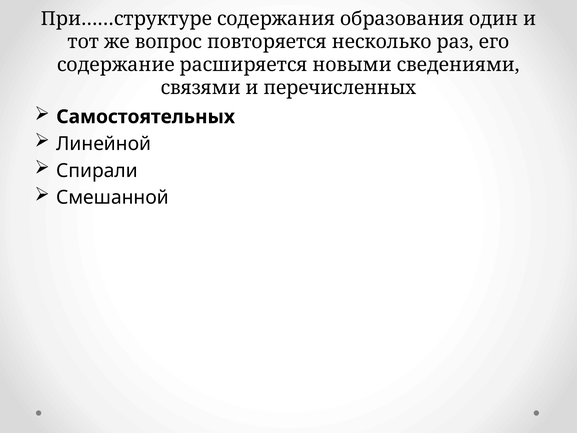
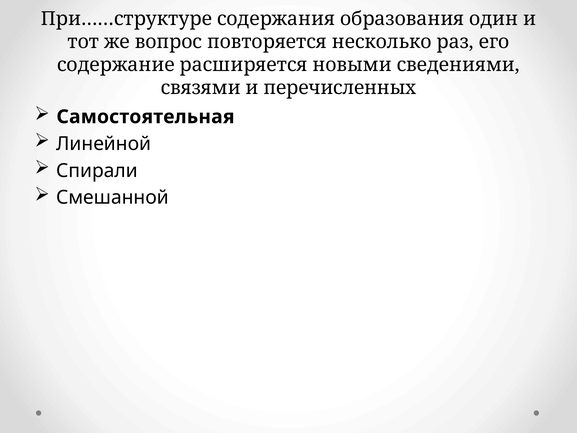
Самостоятельных: Самостоятельных -> Самостоятельная
